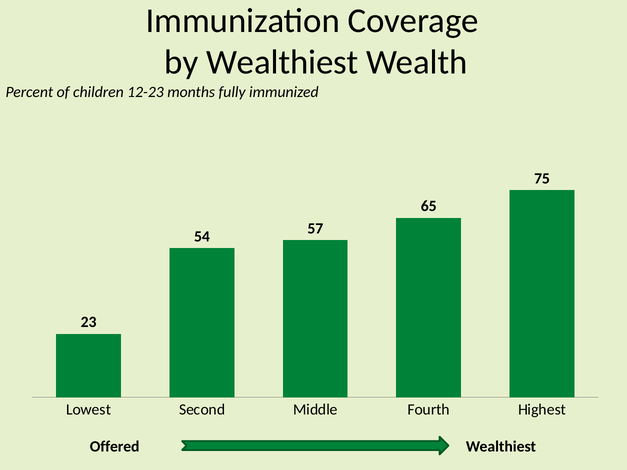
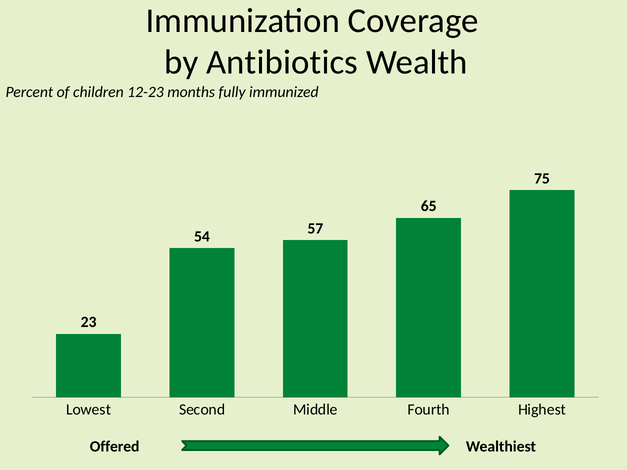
by Wealthiest: Wealthiest -> Antibiotics
